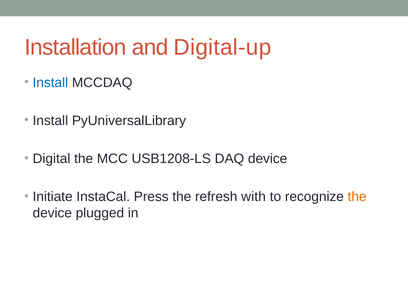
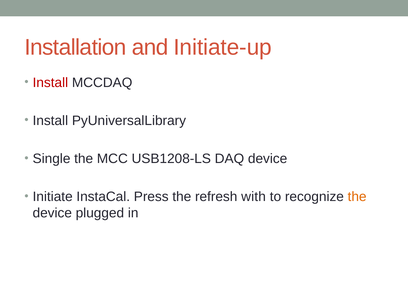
Digital-up: Digital-up -> Initiate-up
Install at (50, 83) colour: blue -> red
Digital: Digital -> Single
